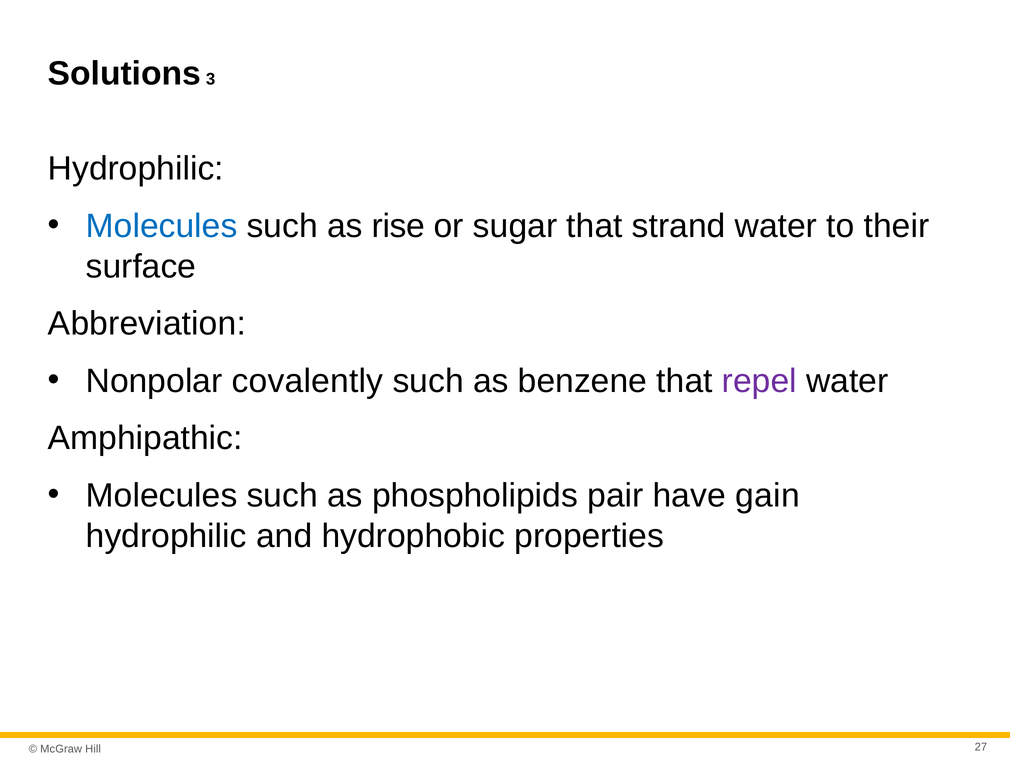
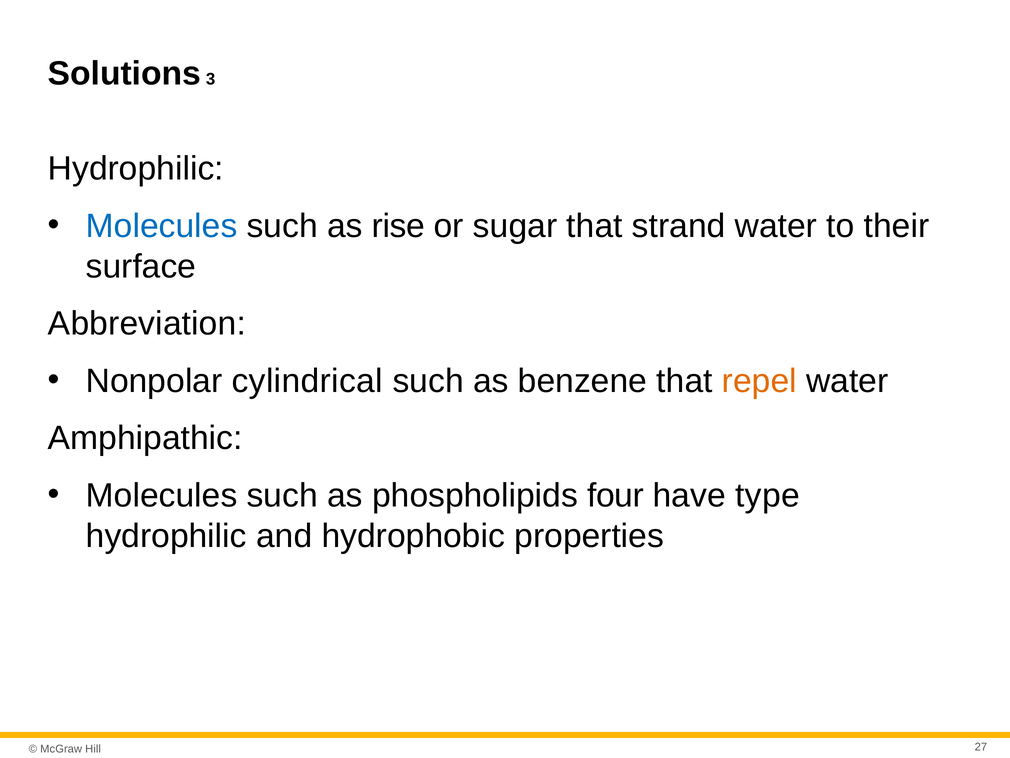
covalently: covalently -> cylindrical
repel colour: purple -> orange
pair: pair -> four
gain: gain -> type
